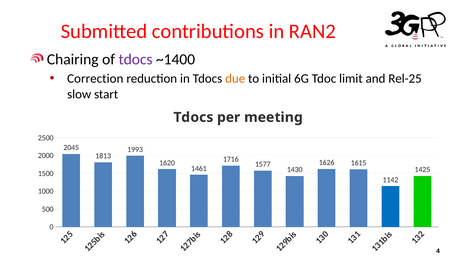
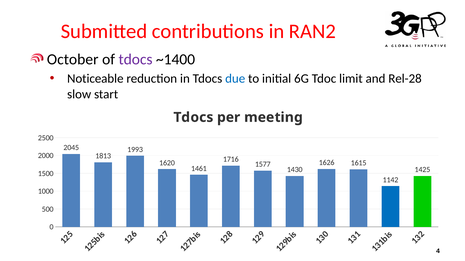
Chairing: Chairing -> October
Correction: Correction -> Noticeable
due colour: orange -> blue
Rel-25: Rel-25 -> Rel-28
